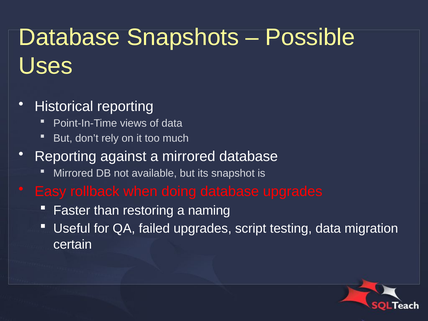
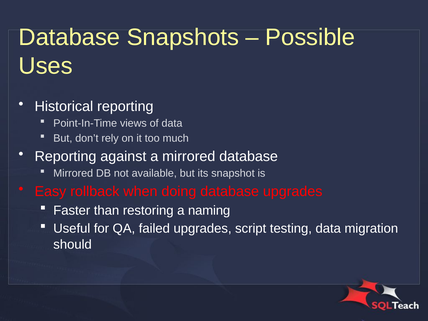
certain: certain -> should
